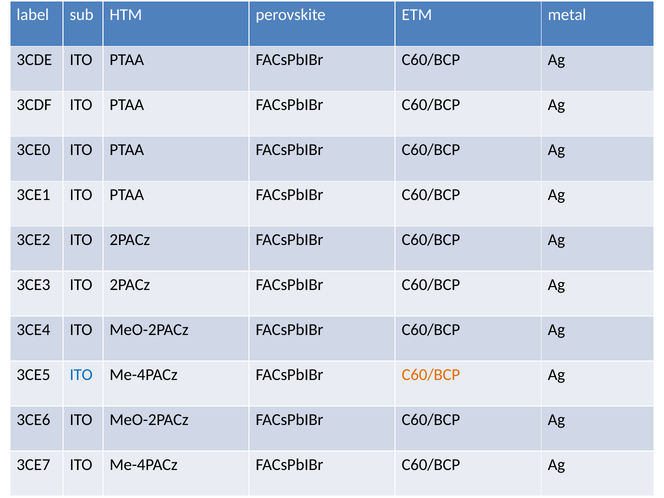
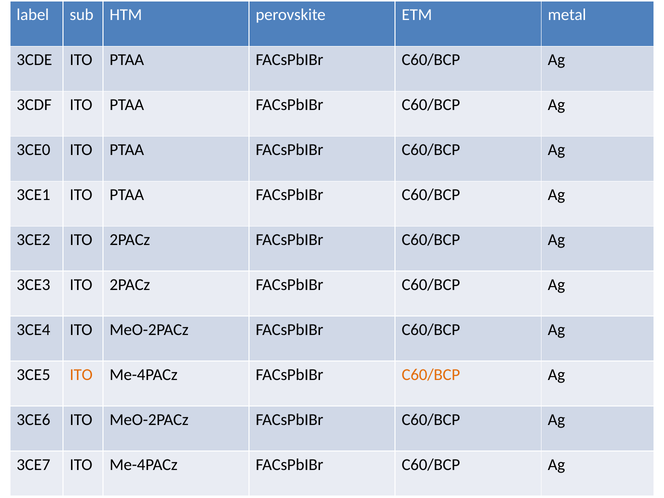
ITO at (81, 375) colour: blue -> orange
